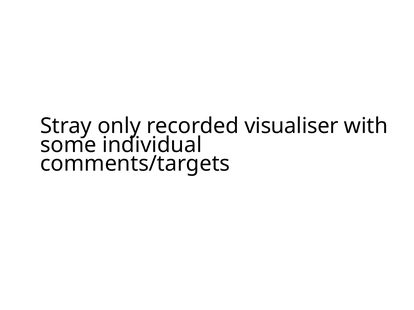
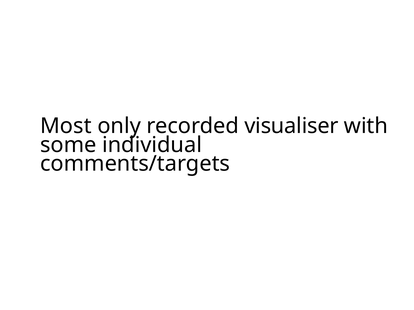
Stray: Stray -> Most
